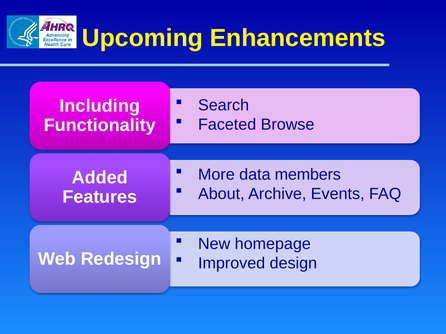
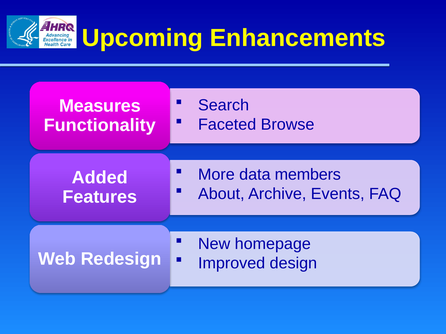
Including: Including -> Measures
